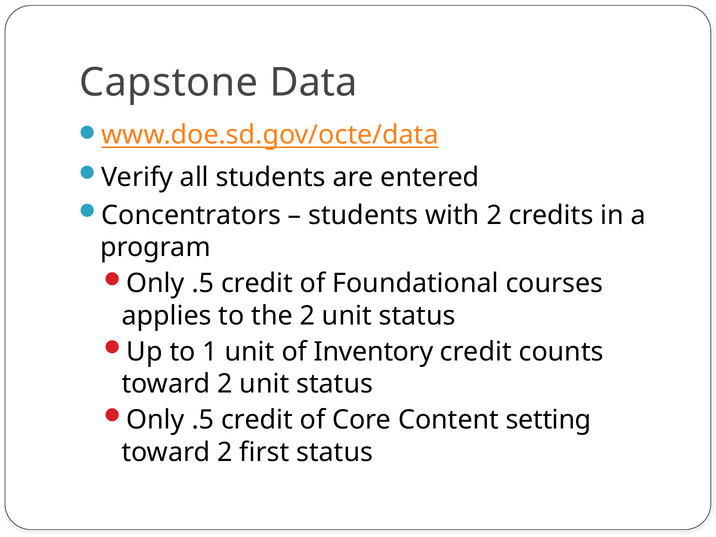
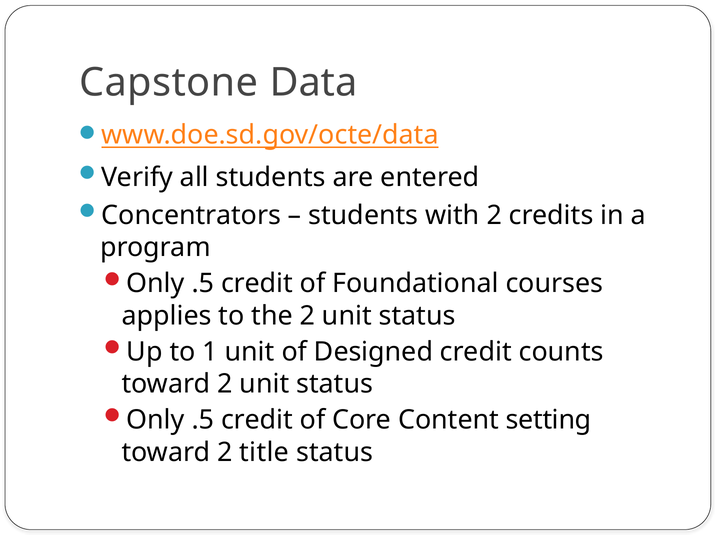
Inventory: Inventory -> Designed
first: first -> title
